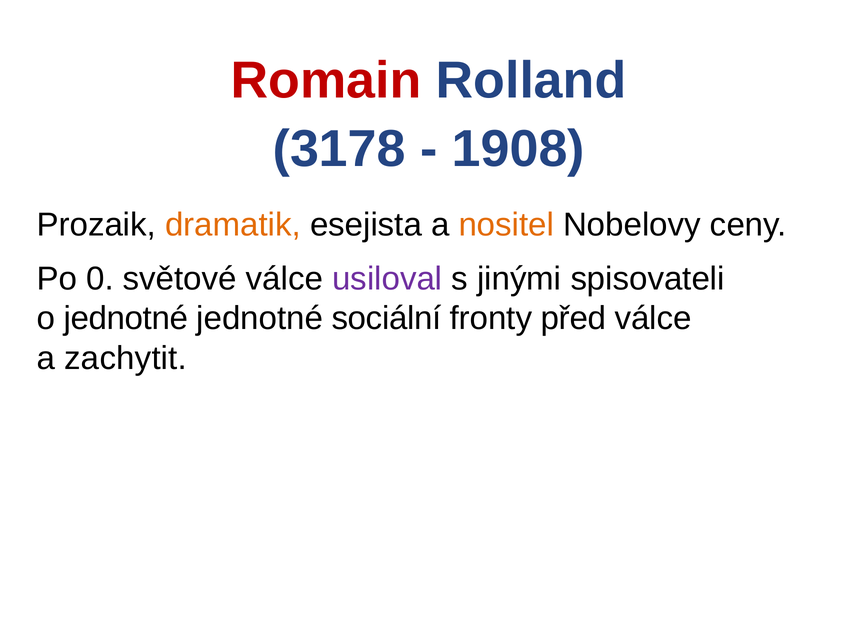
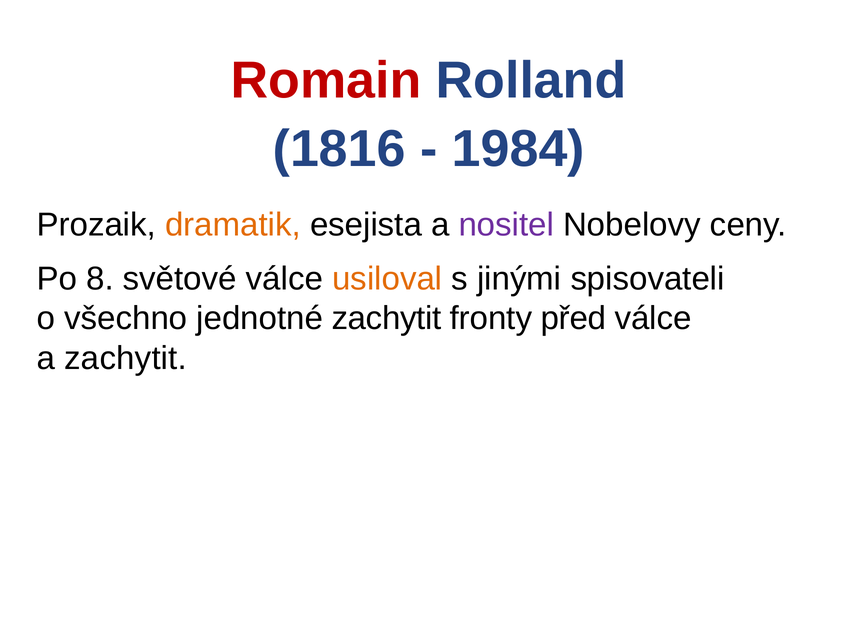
3178: 3178 -> 1816
1908: 1908 -> 1984
nositel colour: orange -> purple
0: 0 -> 8
usiloval colour: purple -> orange
o jednotné: jednotné -> všechno
jednotné sociální: sociální -> zachytit
